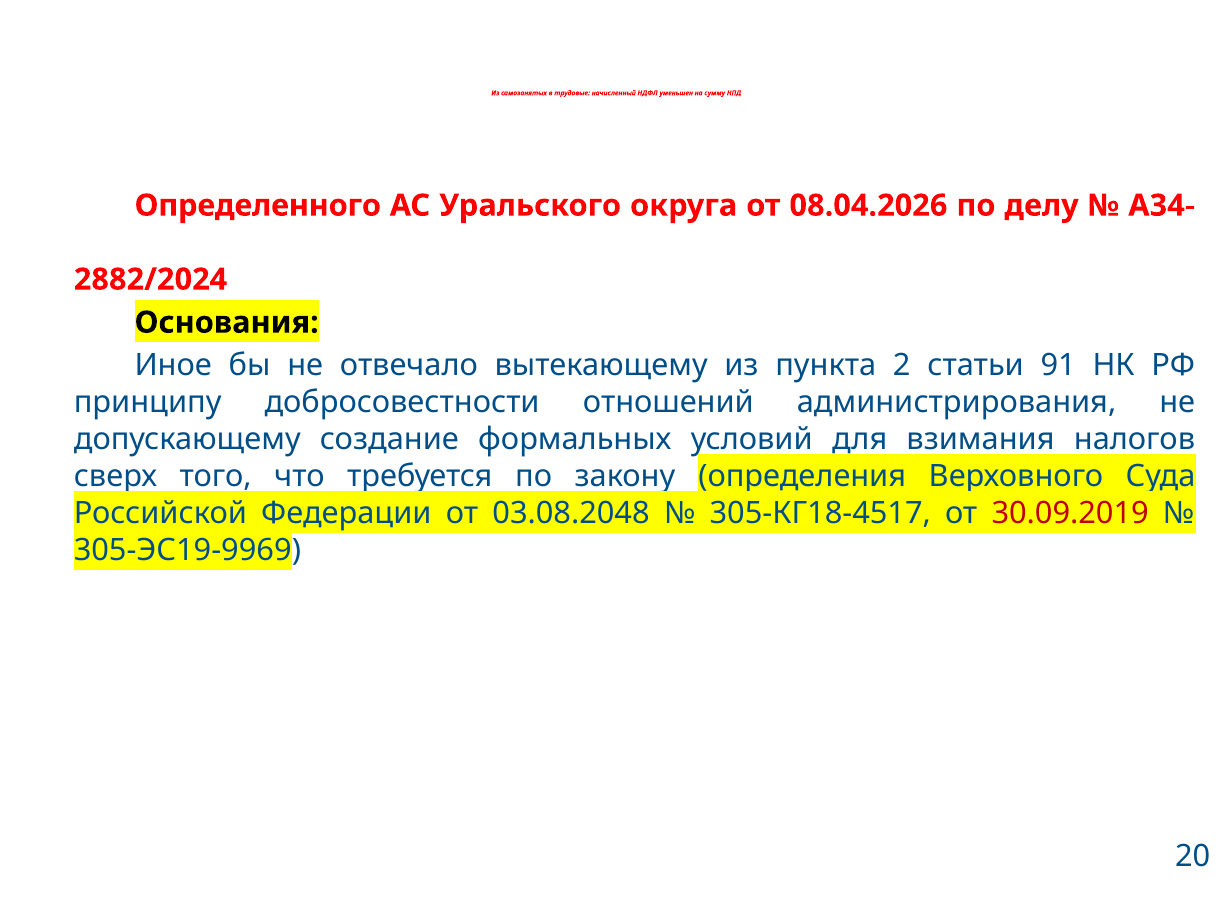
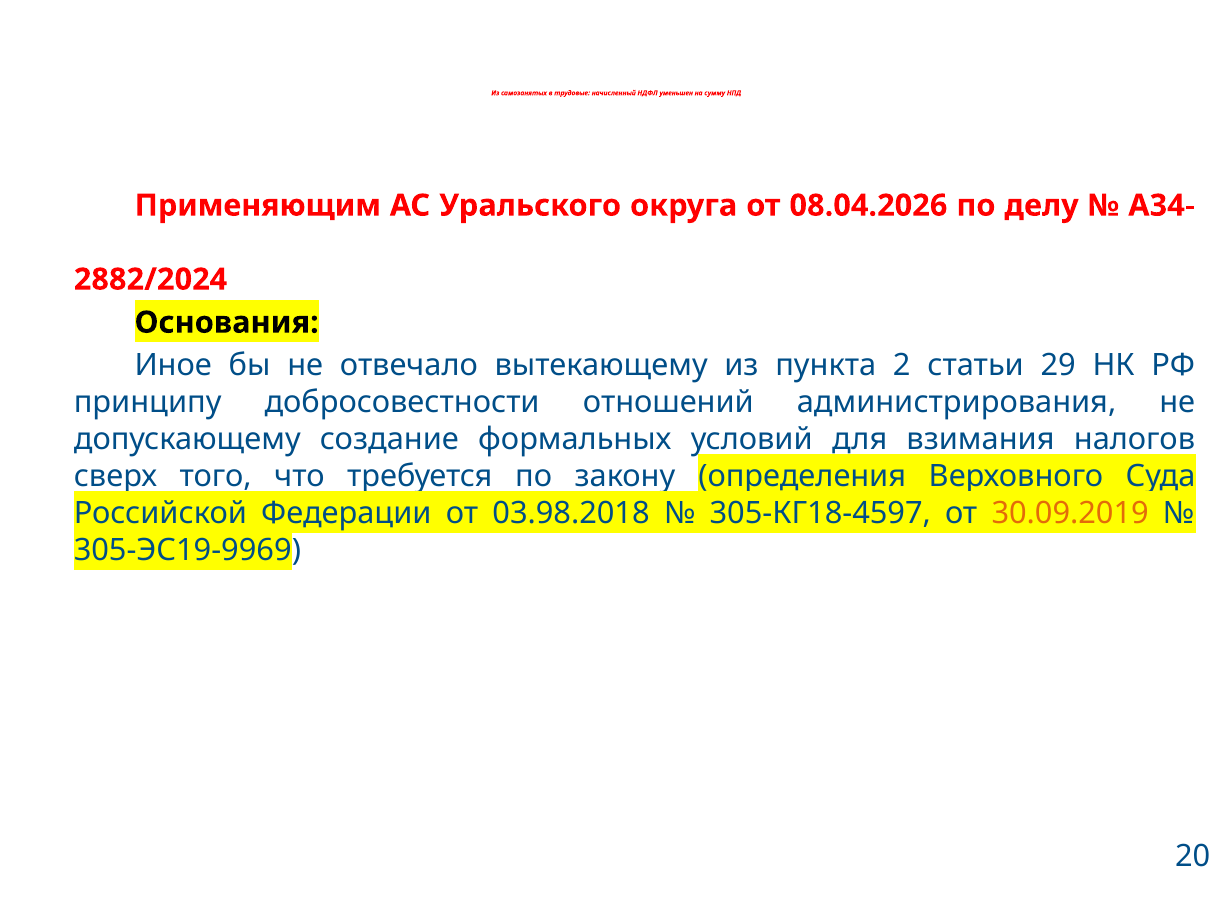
Определенного: Определенного -> Применяющим
91: 91 -> 29
03.08.2048: 03.08.2048 -> 03.98.2018
305-КГ18-4517: 305-КГ18-4517 -> 305-КГ18-4597
30.09.2019 colour: red -> orange
